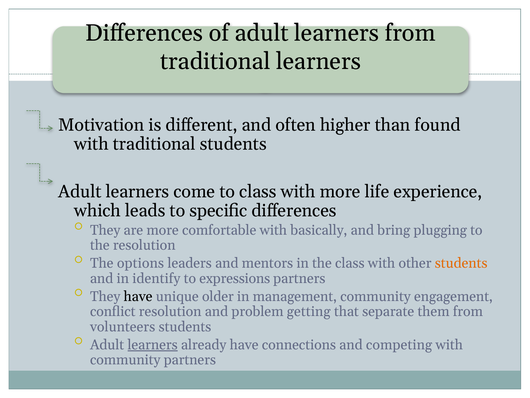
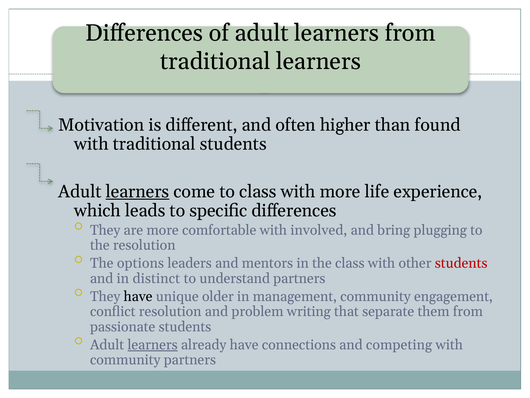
learners at (138, 191) underline: none -> present
basically: basically -> involved
students at (461, 263) colour: orange -> red
identify: identify -> distinct
expressions: expressions -> understand
getting: getting -> writing
volunteers: volunteers -> passionate
